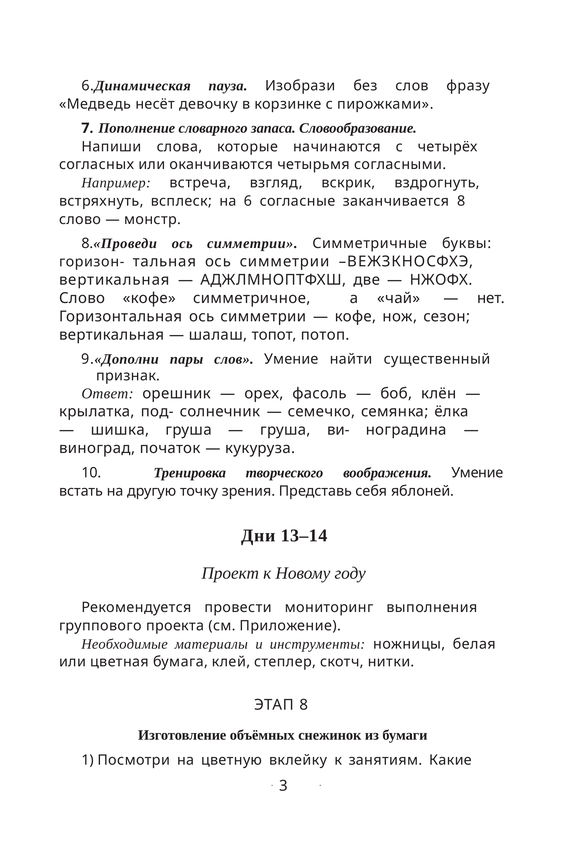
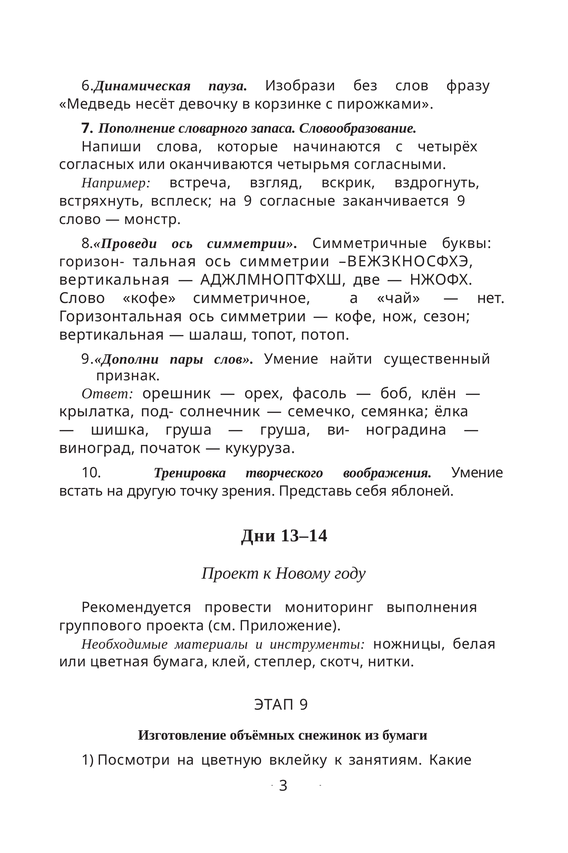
на 6: 6 -> 9
заканчивается 8: 8 -> 9
ЭТАП 8: 8 -> 9
